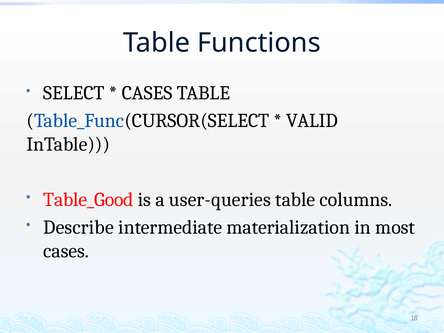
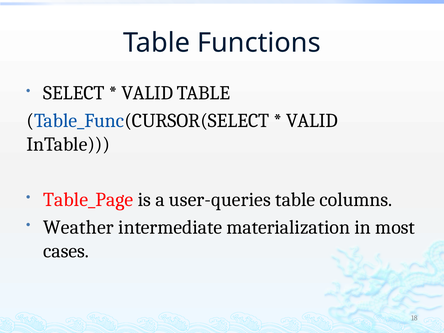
CASES at (147, 93): CASES -> VALID
Table_Good: Table_Good -> Table_Page
Describe: Describe -> Weather
